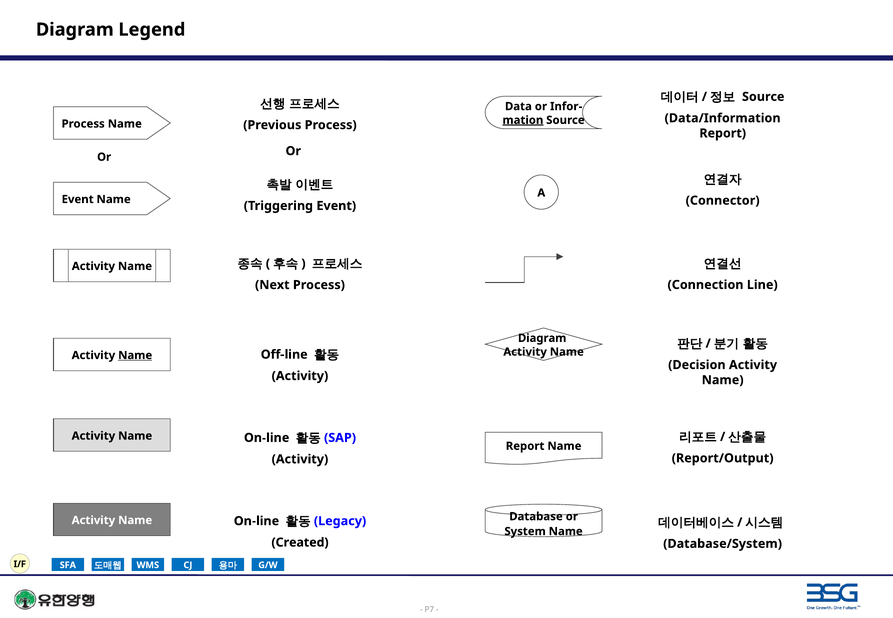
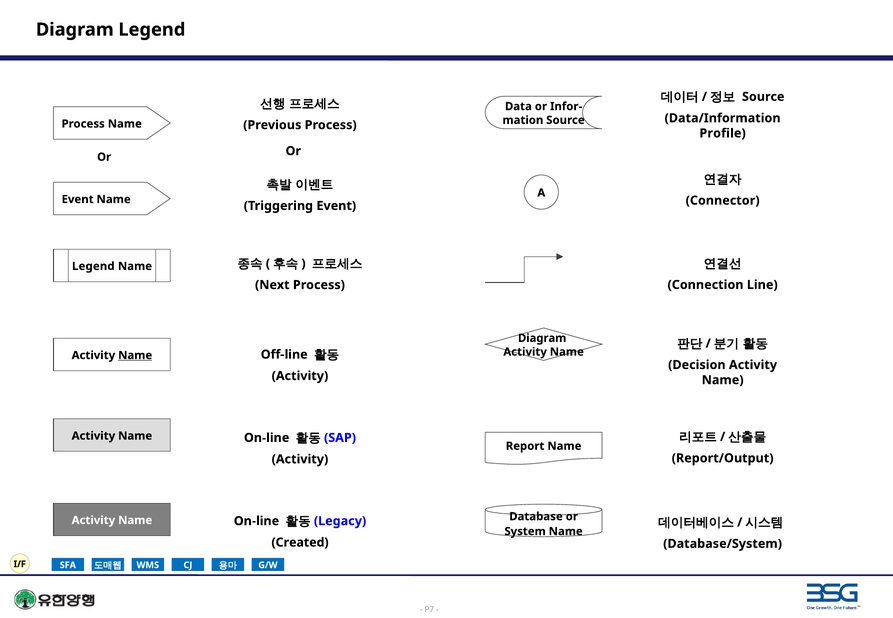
mation underline: present -> none
Report at (723, 133): Report -> Profile
Activity at (93, 266): Activity -> Legend
